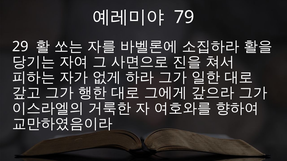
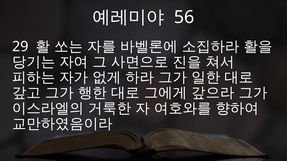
79: 79 -> 56
